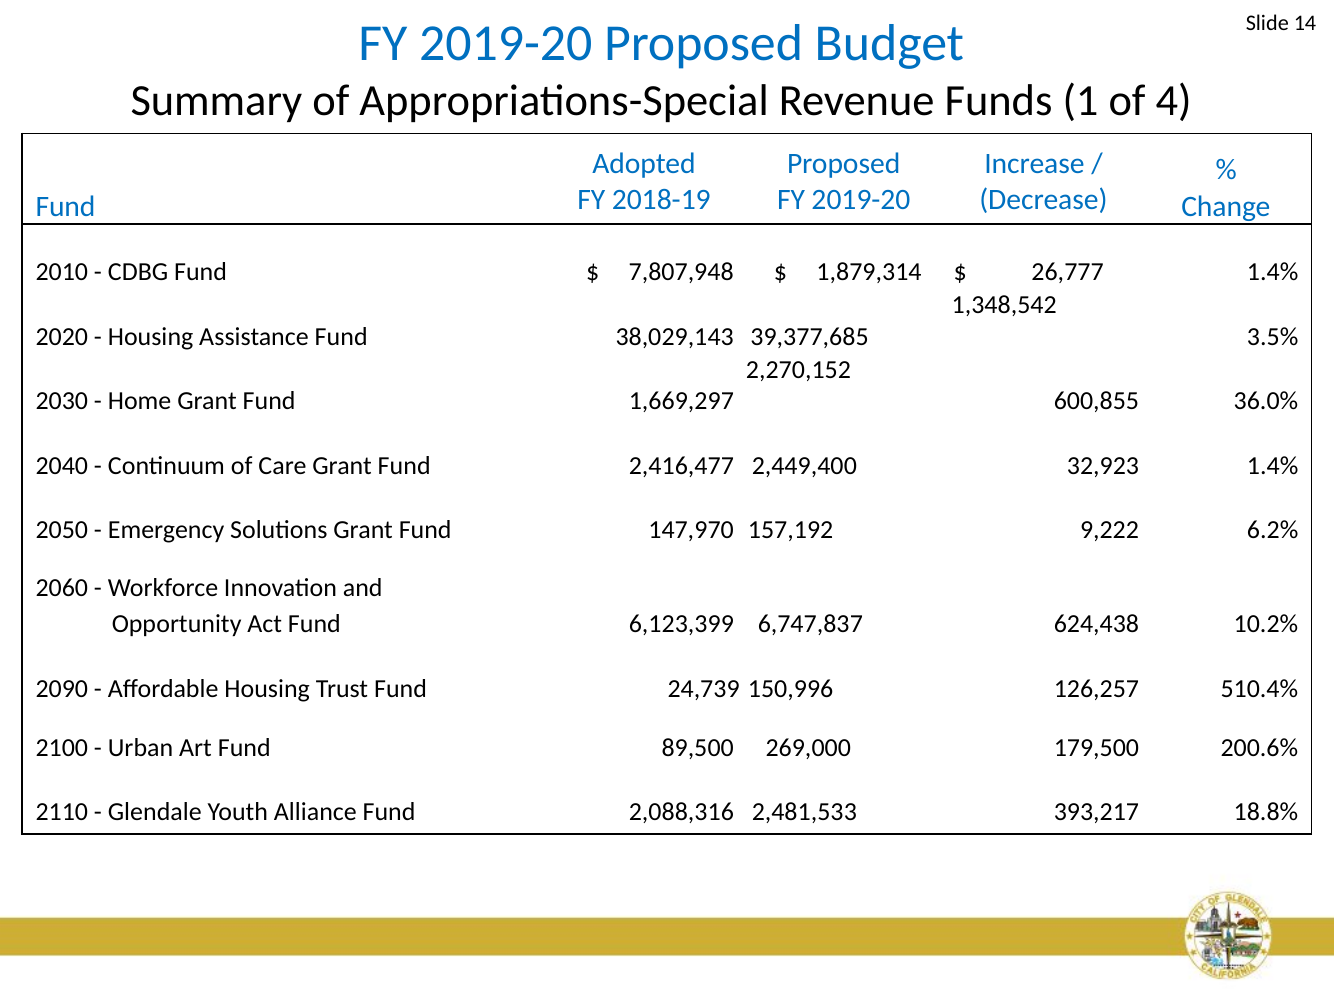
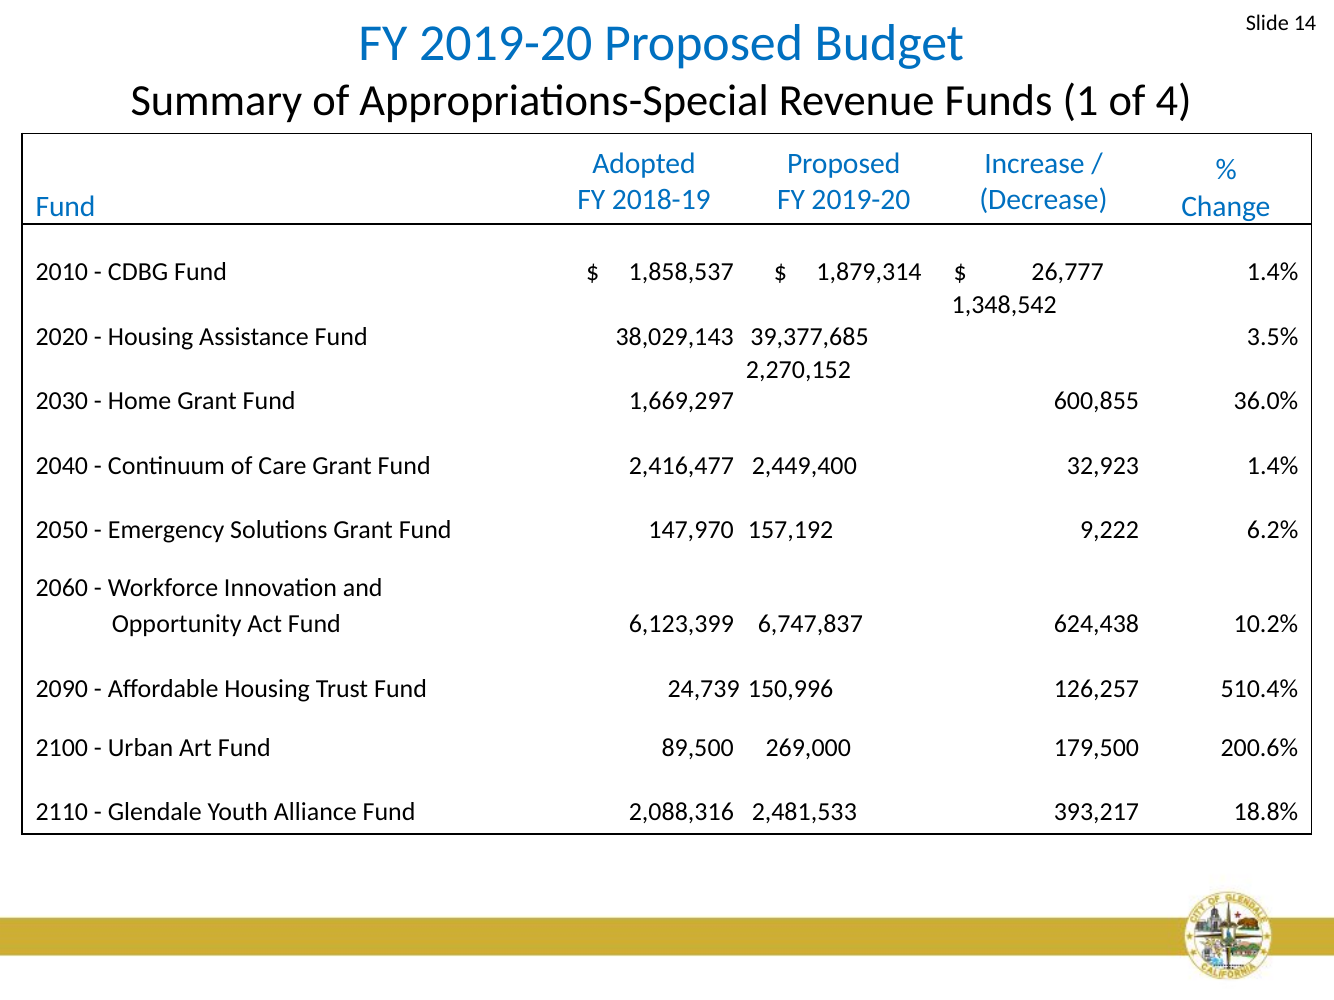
7,807,948: 7,807,948 -> 1,858,537
